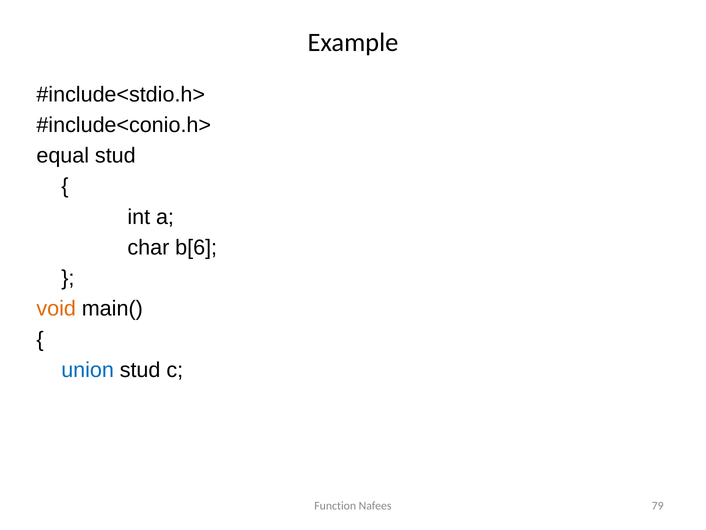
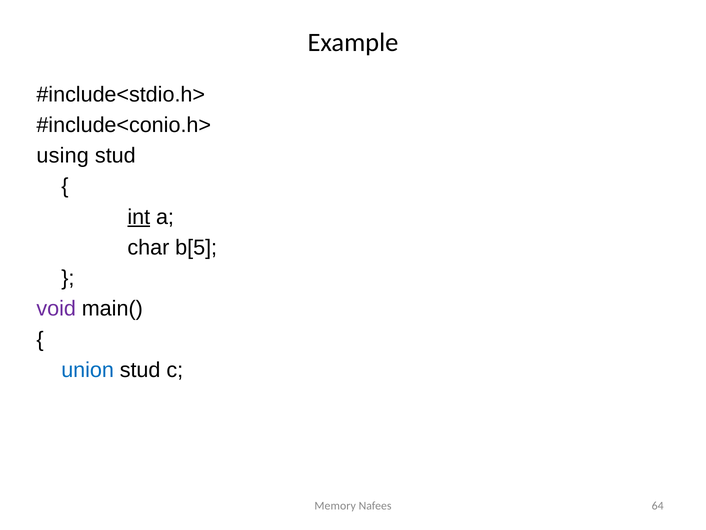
equal: equal -> using
int underline: none -> present
b[6: b[6 -> b[5
void colour: orange -> purple
Function: Function -> Memory
79: 79 -> 64
